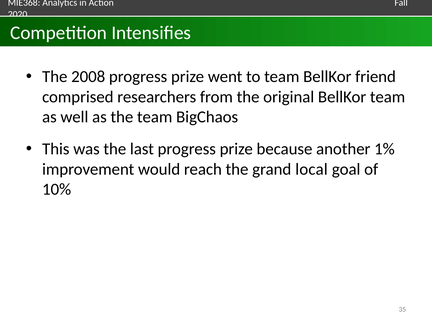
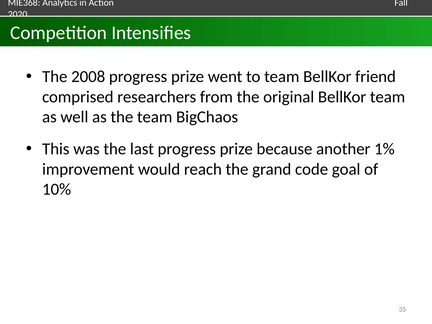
local: local -> code
